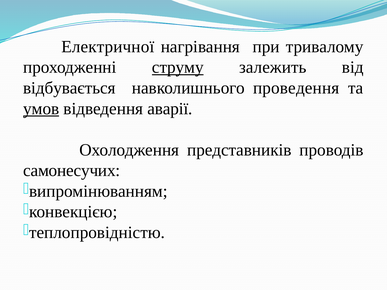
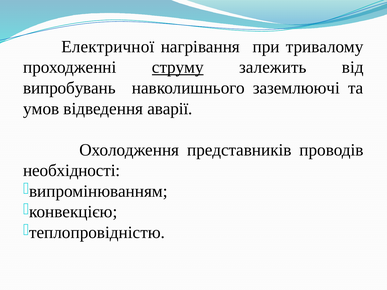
відбувається: відбувається -> випробувань
проведення: проведення -> заземлюючі
умов underline: present -> none
самонесучих: самонесучих -> необхідності
